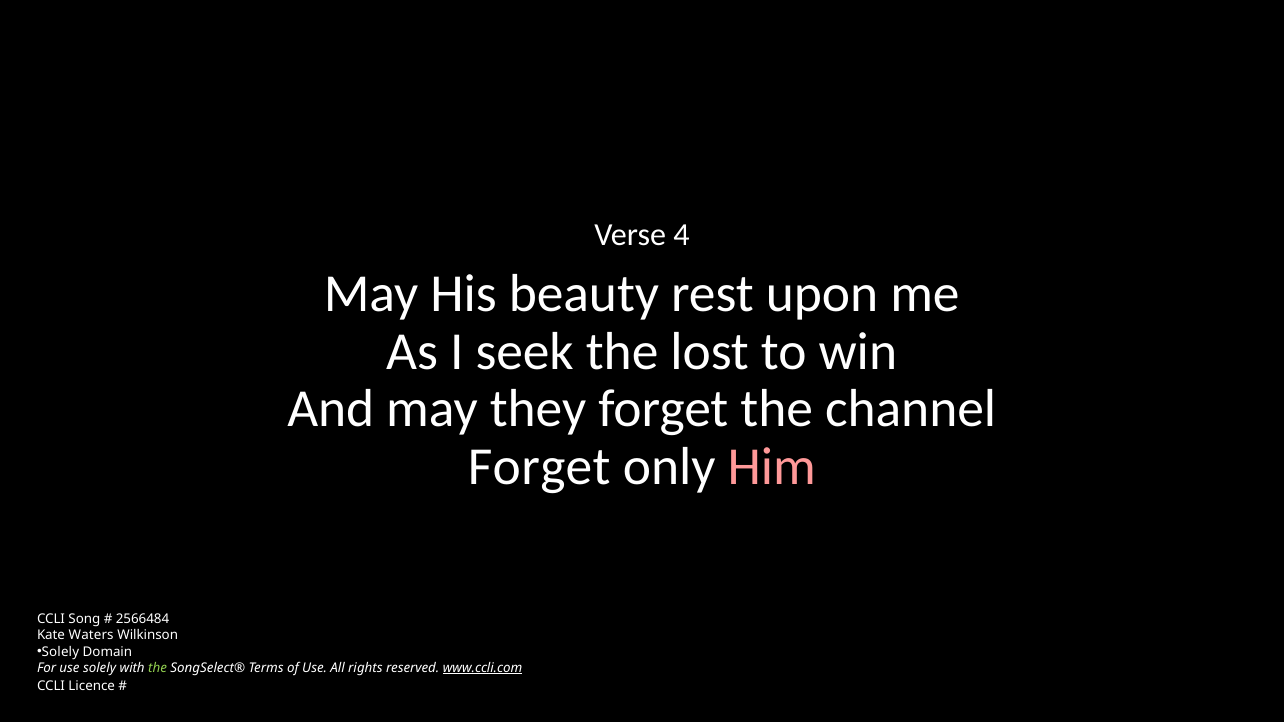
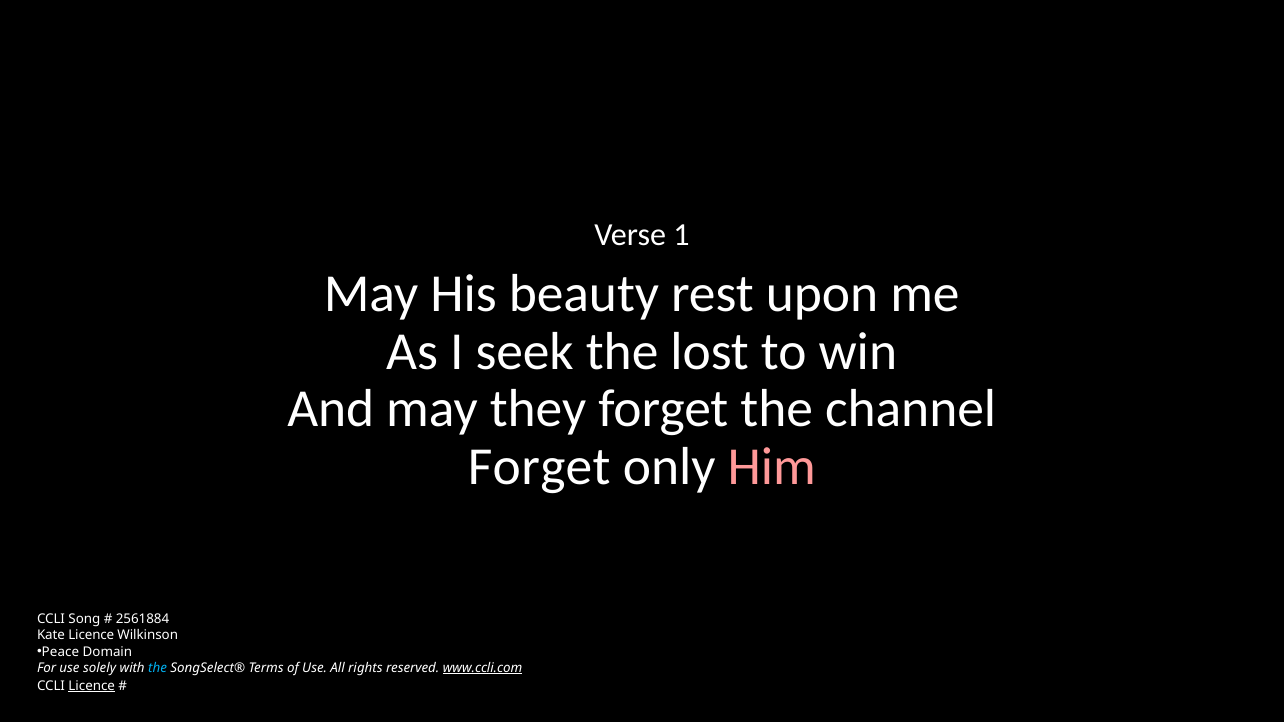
4: 4 -> 1
2566484: 2566484 -> 2561884
Kate Waters: Waters -> Licence
Solely at (60, 652): Solely -> Peace
the at (158, 668) colour: light green -> light blue
Licence at (92, 686) underline: none -> present
